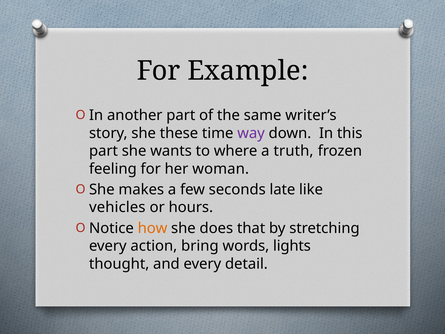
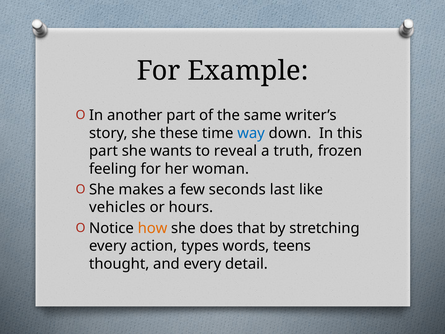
way colour: purple -> blue
where: where -> reveal
late: late -> last
bring: bring -> types
lights: lights -> teens
